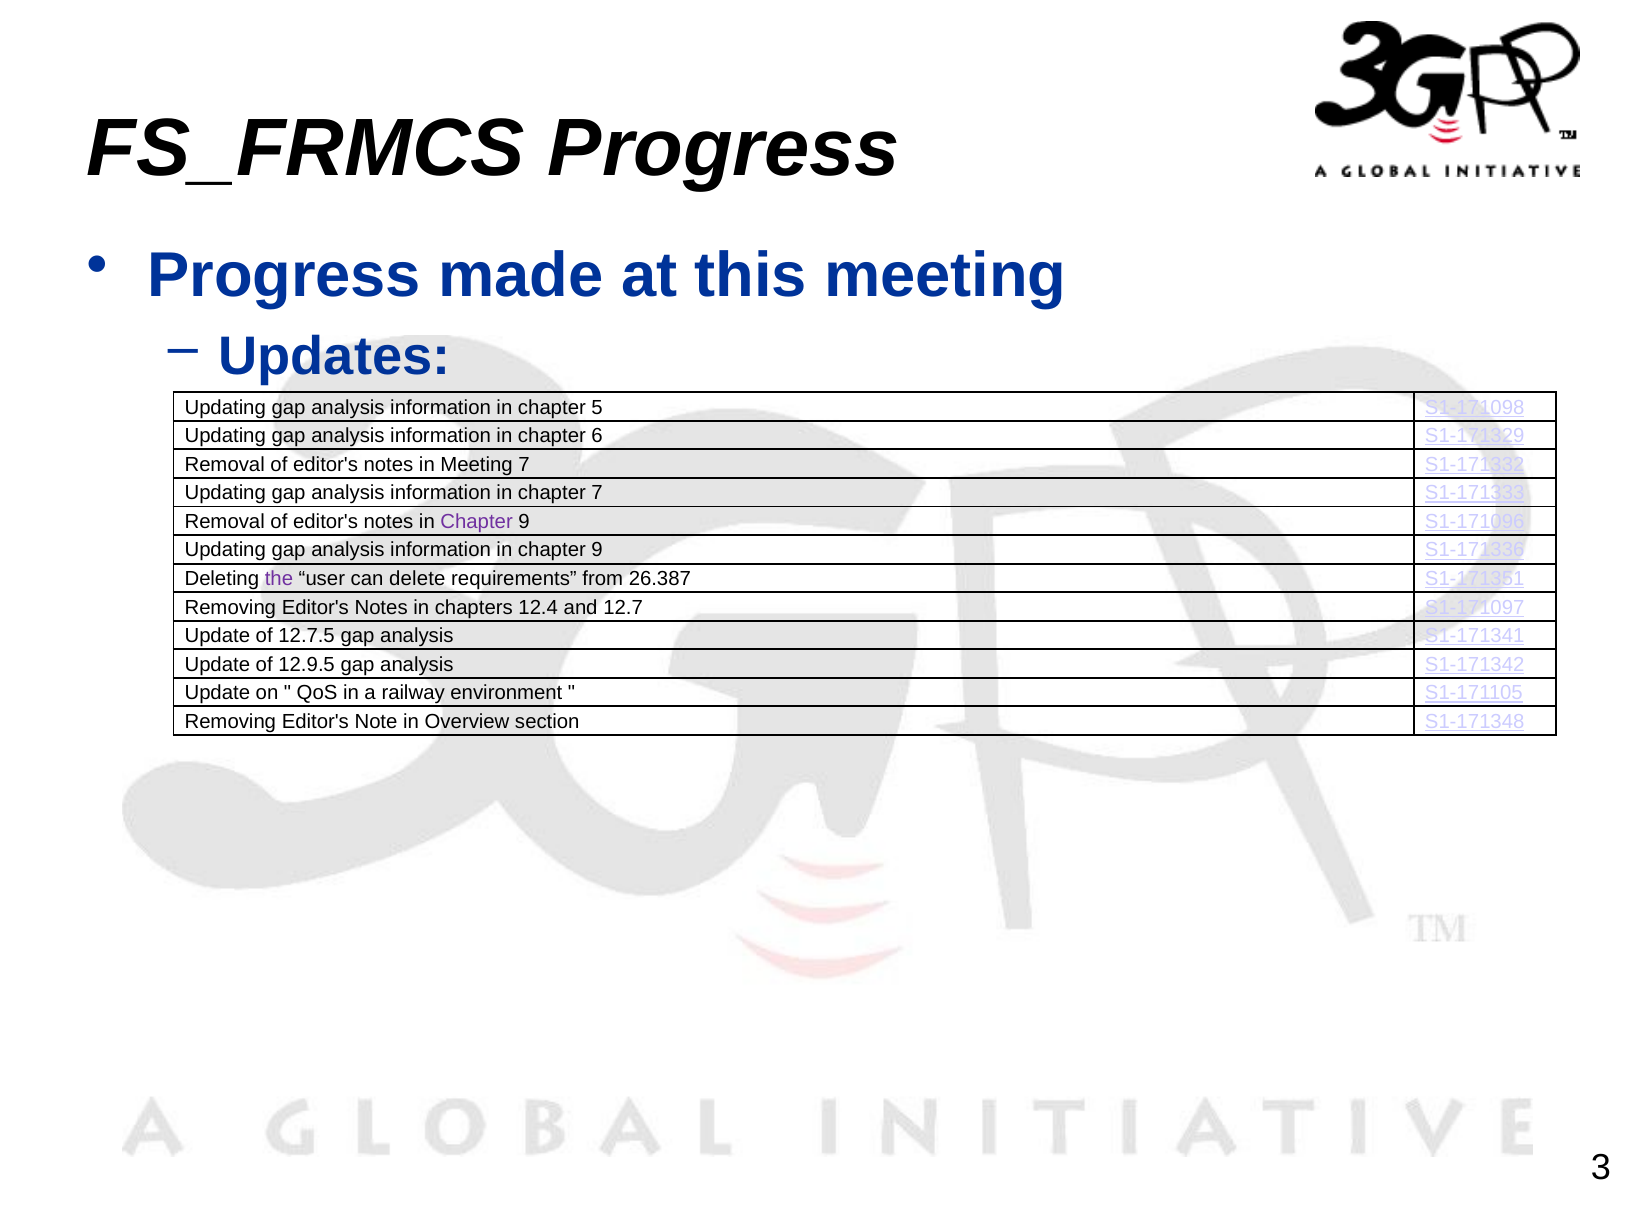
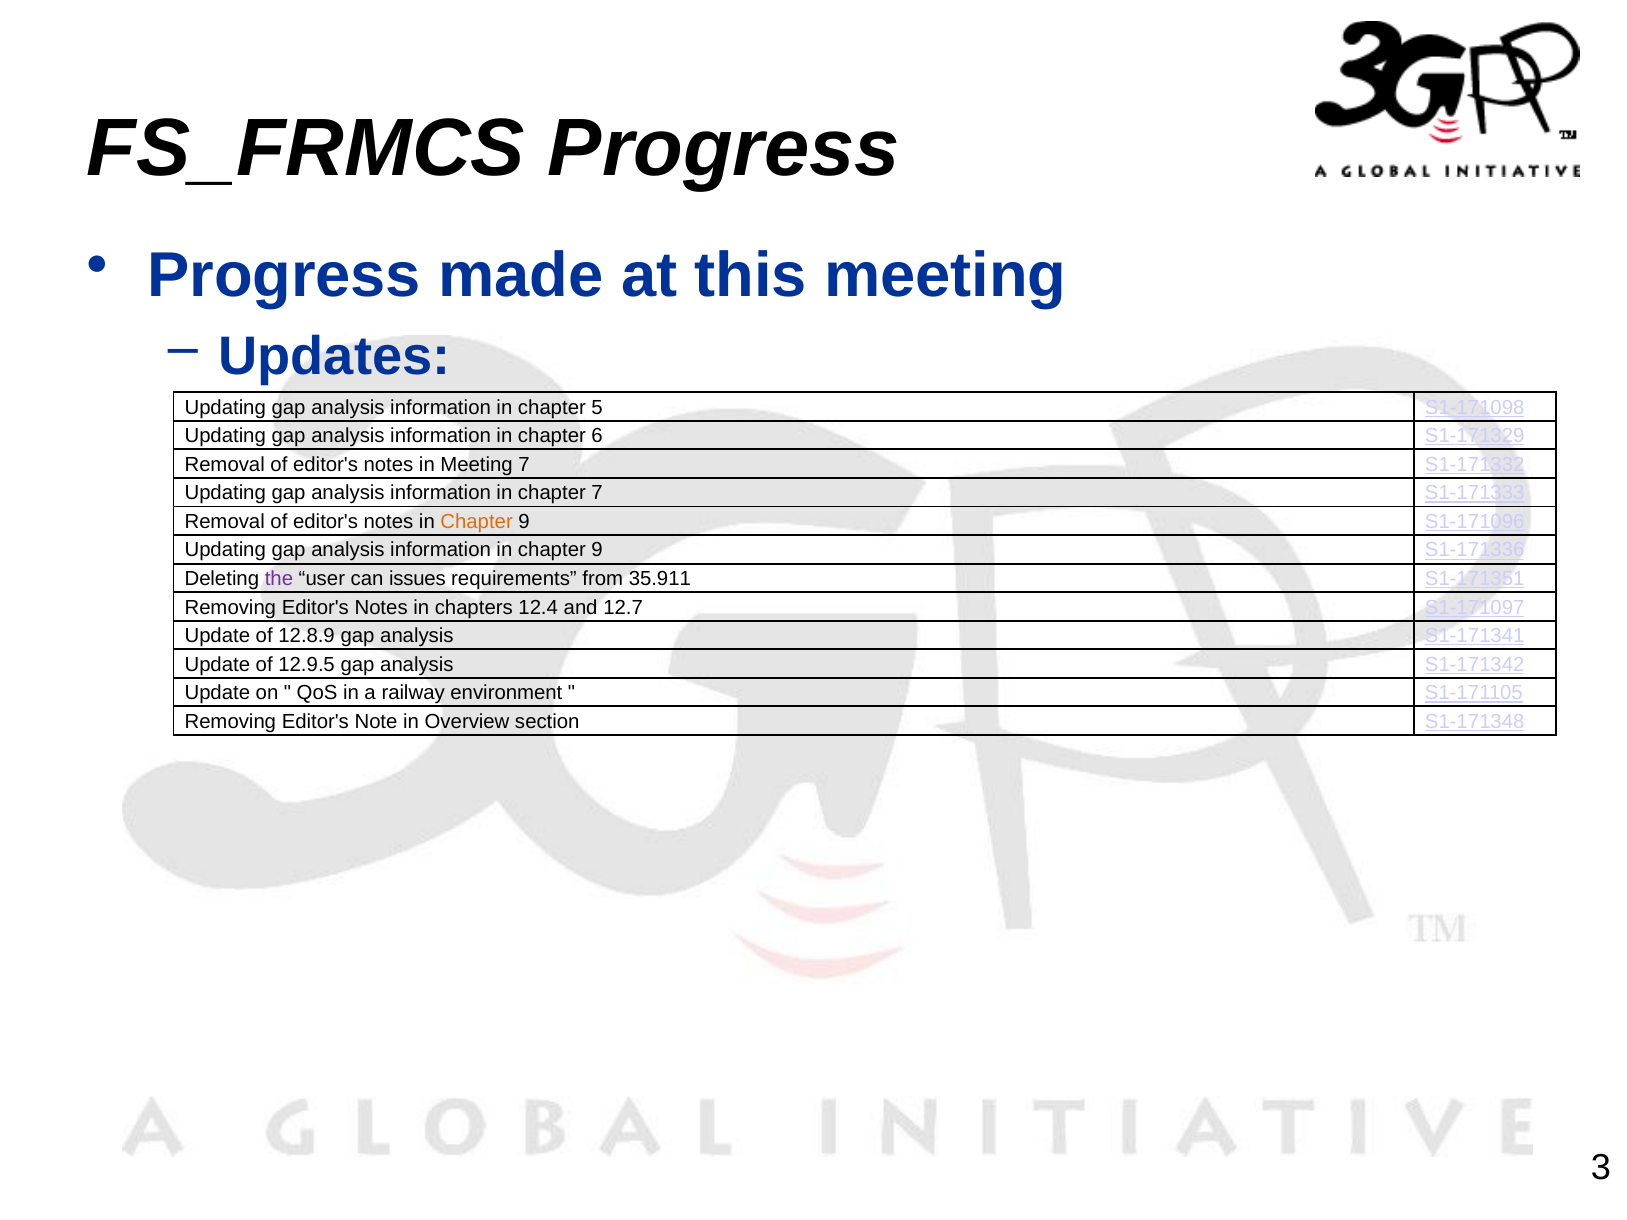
Chapter at (477, 522) colour: purple -> orange
delete: delete -> issues
26.387: 26.387 -> 35.911
12.7.5: 12.7.5 -> 12.8.9
